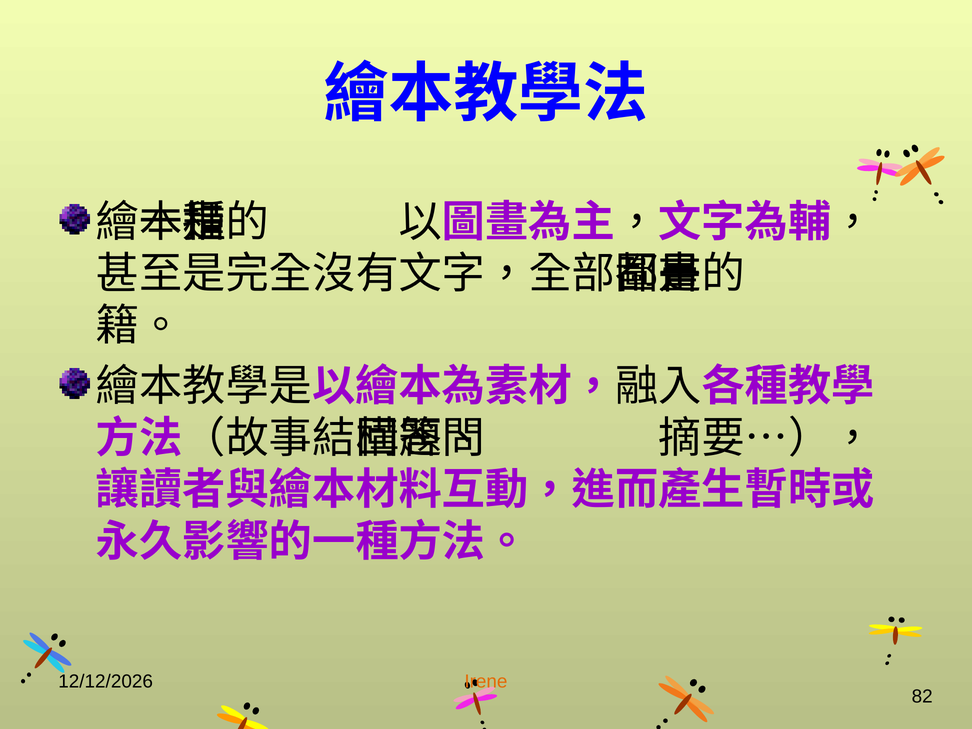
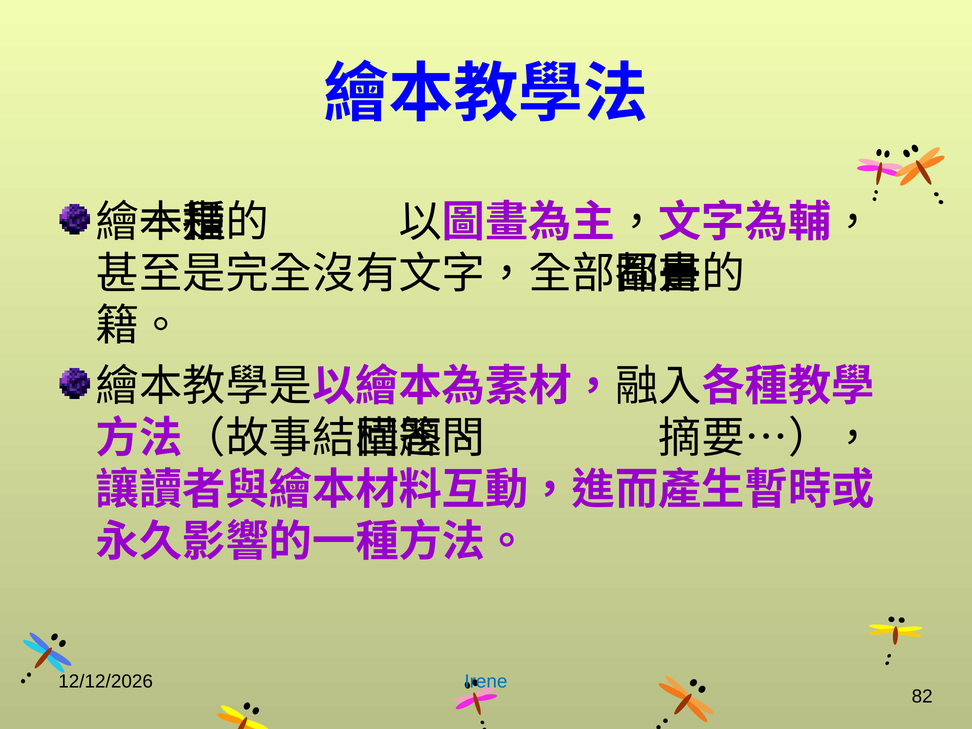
Irene colour: orange -> blue
